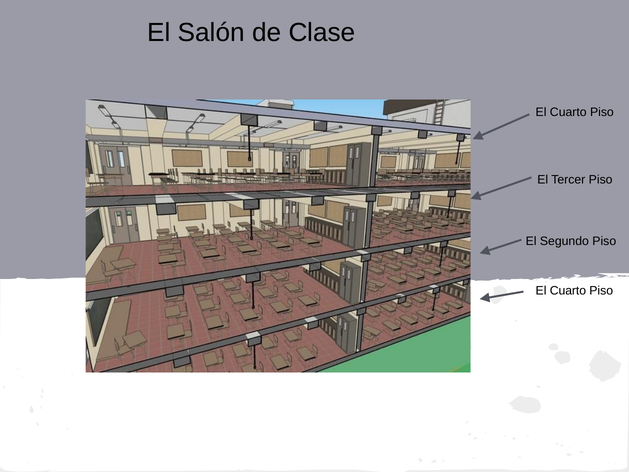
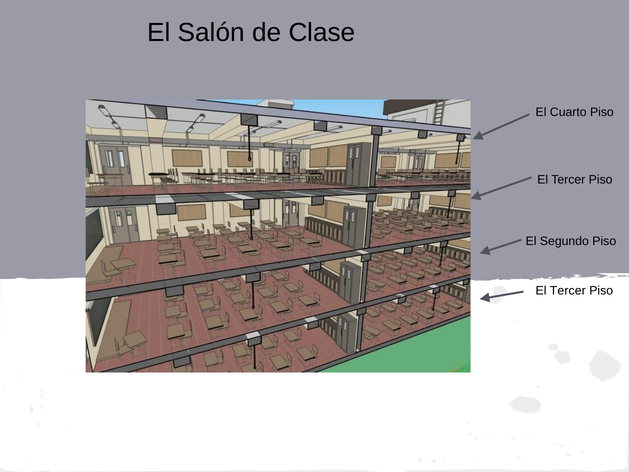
Cuarto at (568, 291): Cuarto -> Tercer
